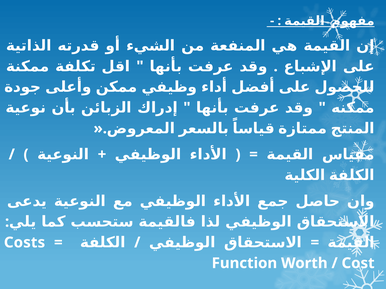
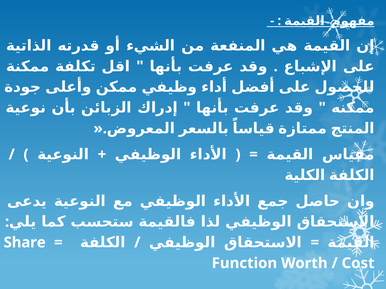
Costs: Costs -> Share
